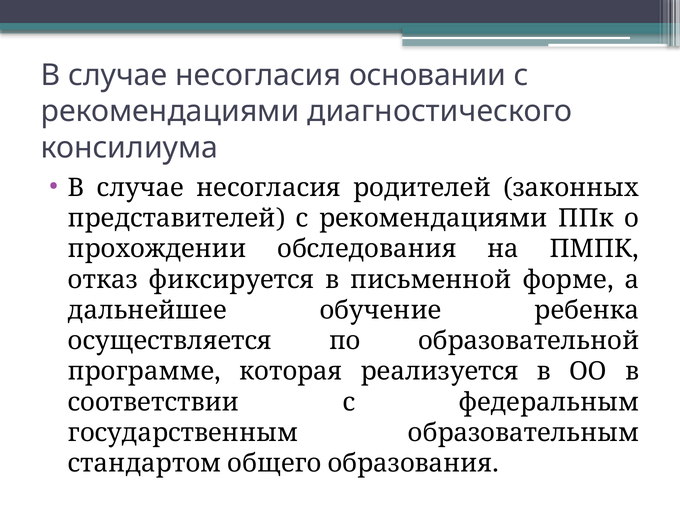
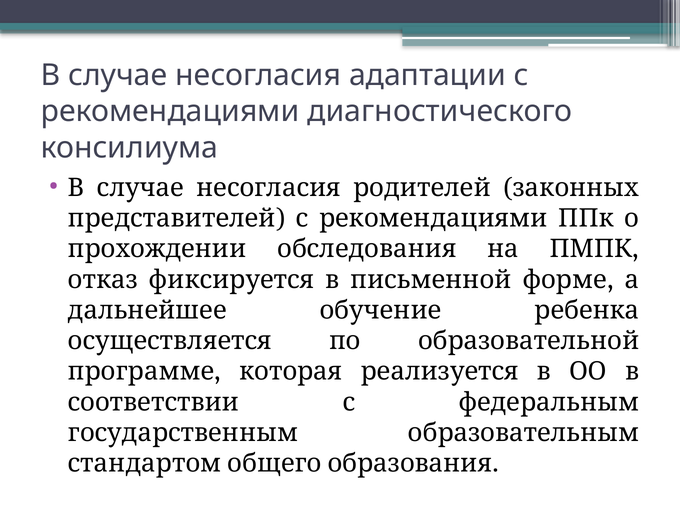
основании: основании -> адаптации
